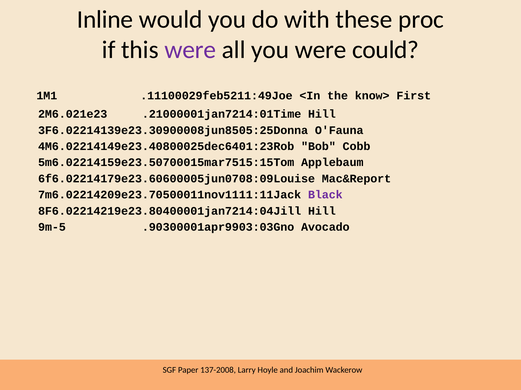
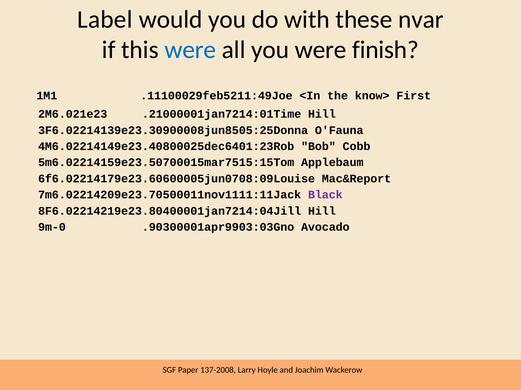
Inline: Inline -> Label
proc: proc -> nvar
were at (190, 50) colour: purple -> blue
could: could -> finish
9m-5: 9m-5 -> 9m-0
